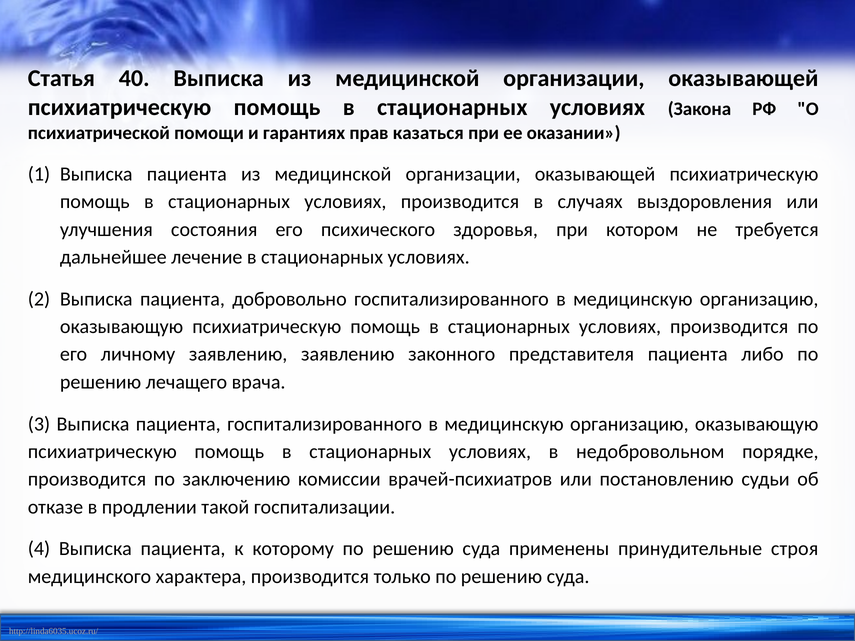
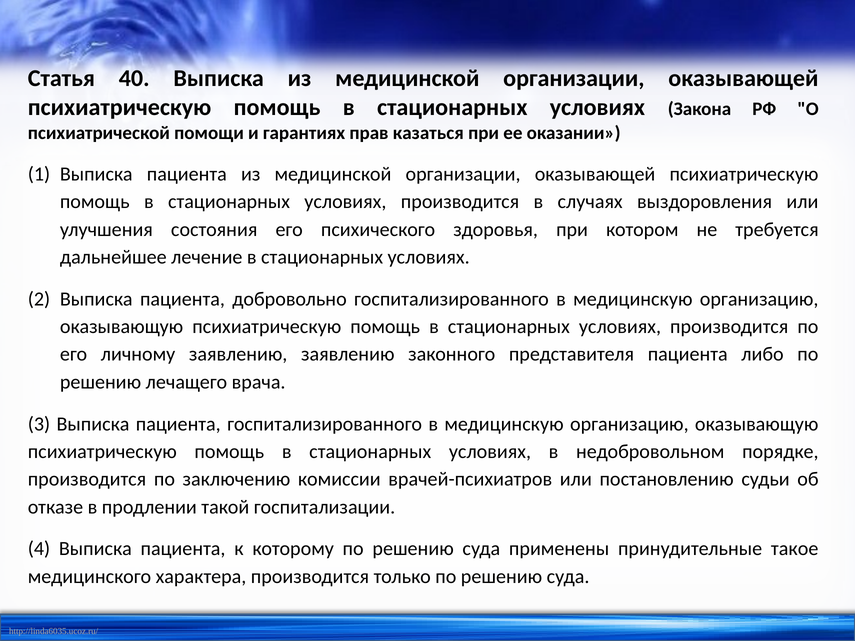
строя: строя -> такое
